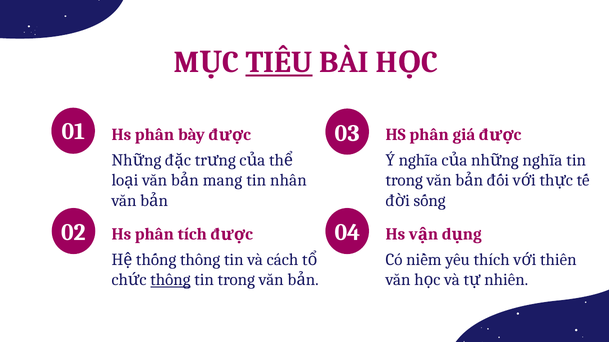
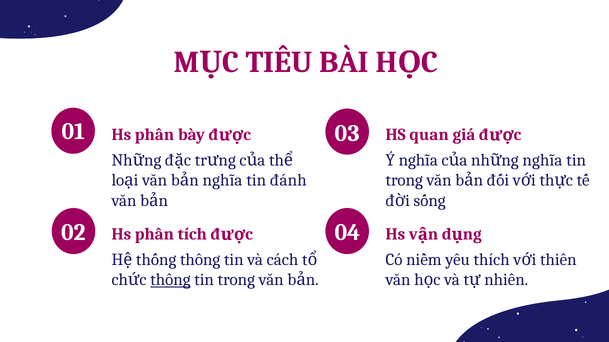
TIÊU underline: present -> none
phân at (429, 135): phân -> quan
mang at (222, 181): mang -> nghĩa
nhân: nhân -> đánh
